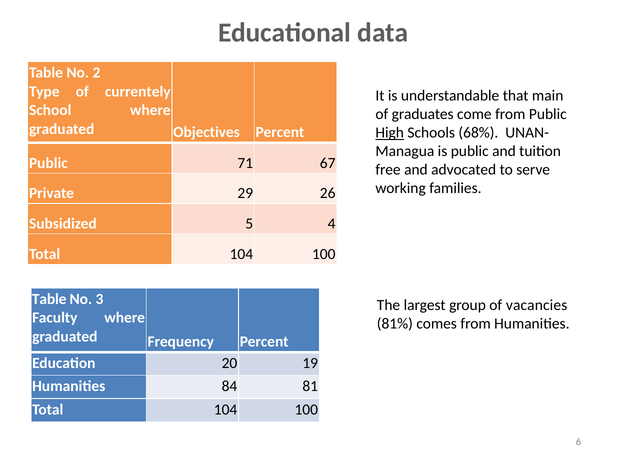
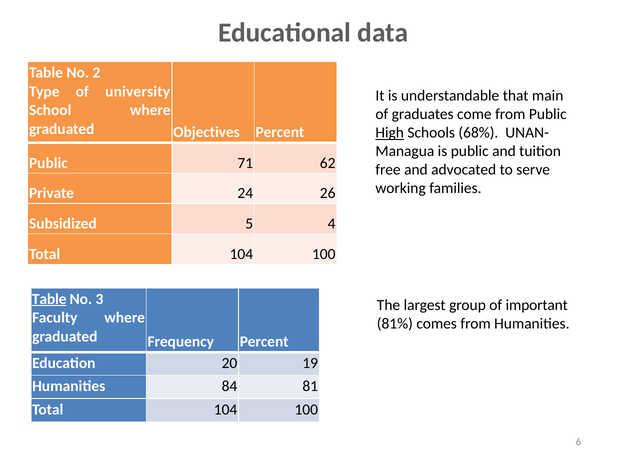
currentely: currentely -> university
67: 67 -> 62
29: 29 -> 24
Table at (49, 299) underline: none -> present
vacancies: vacancies -> important
